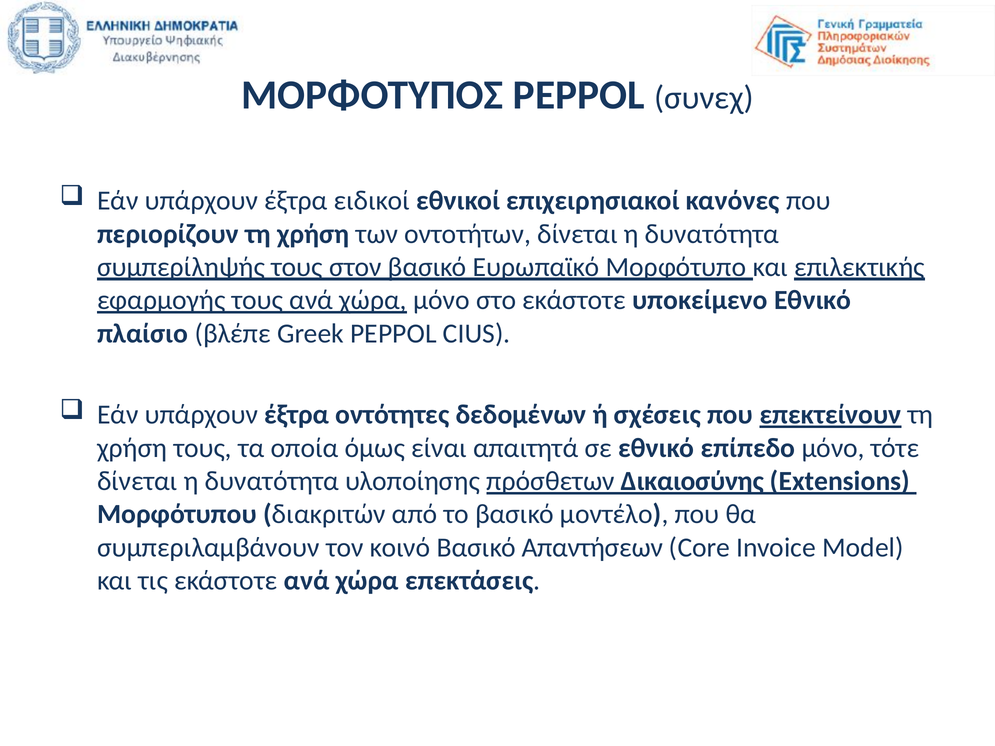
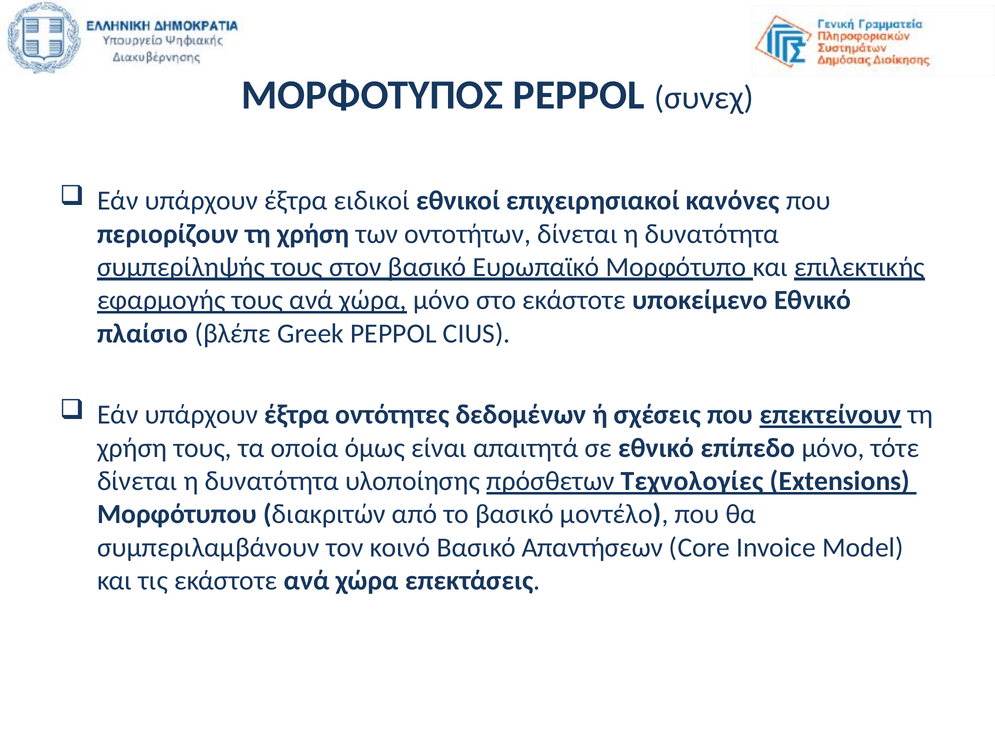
Δικαιοσύνης: Δικαιοσύνης -> Τεχνολογίες
